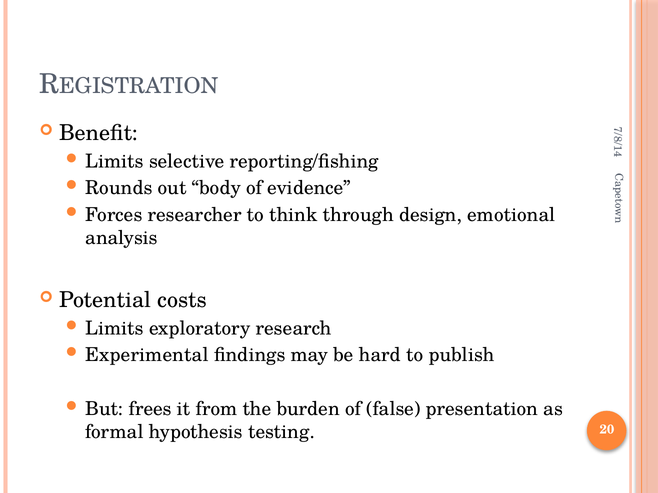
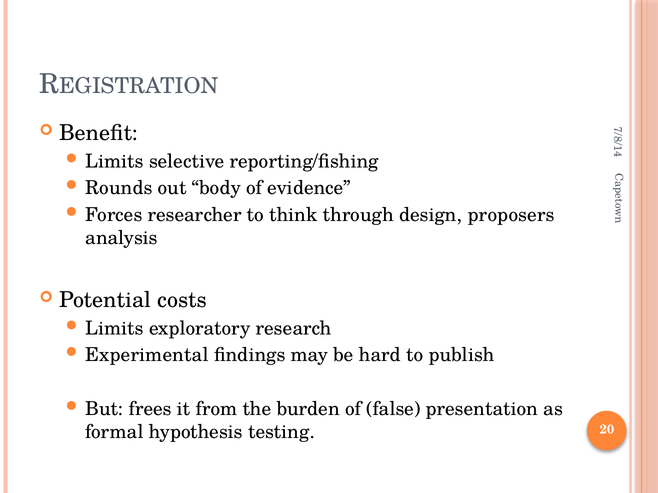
emotional: emotional -> proposers
